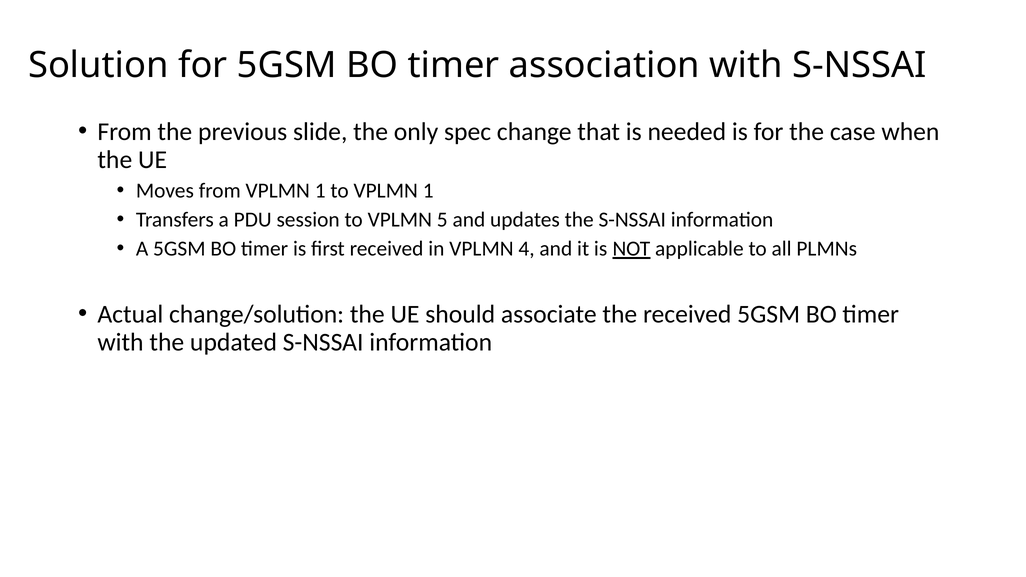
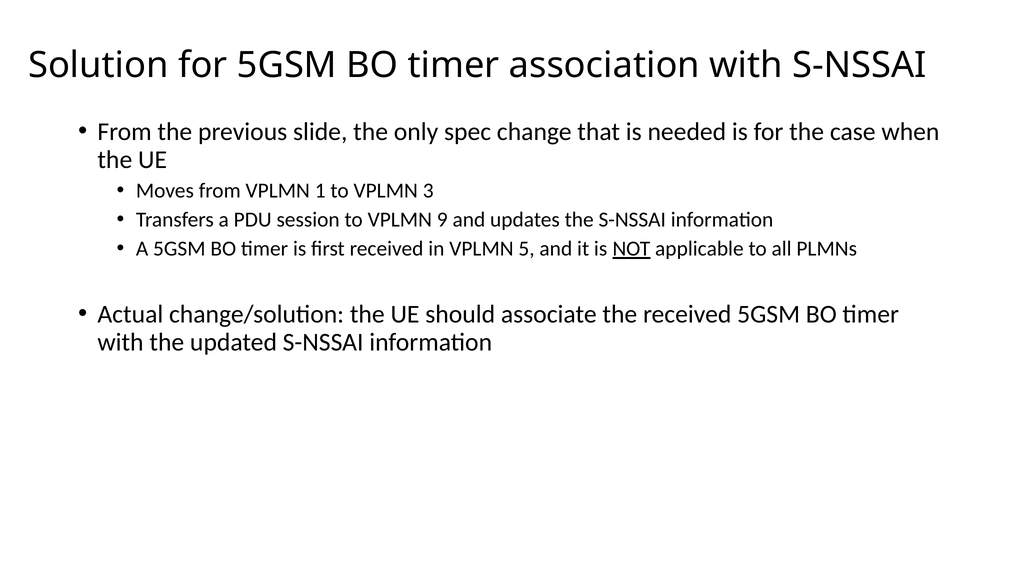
to VPLMN 1: 1 -> 3
5: 5 -> 9
4: 4 -> 5
